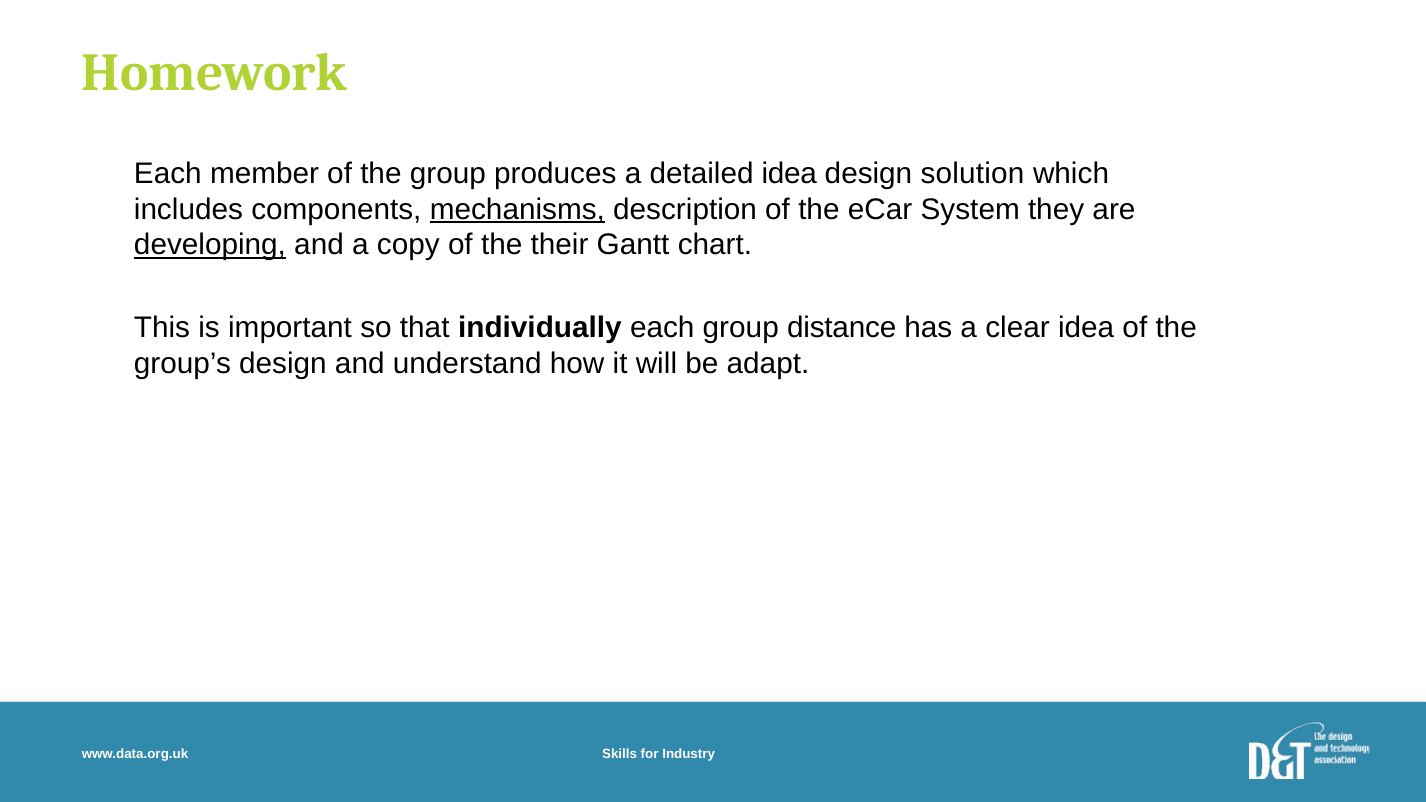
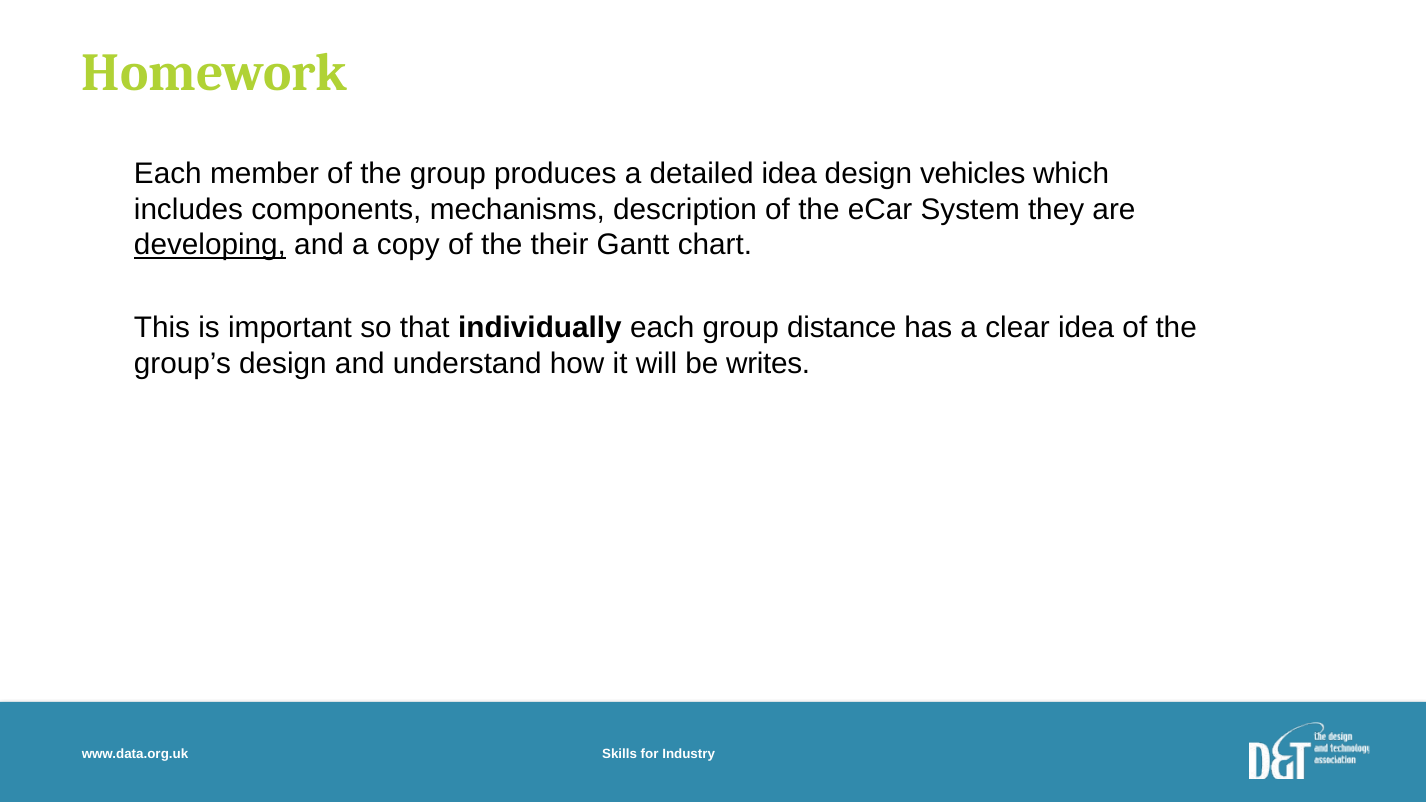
solution: solution -> vehicles
mechanisms underline: present -> none
adapt: adapt -> writes
